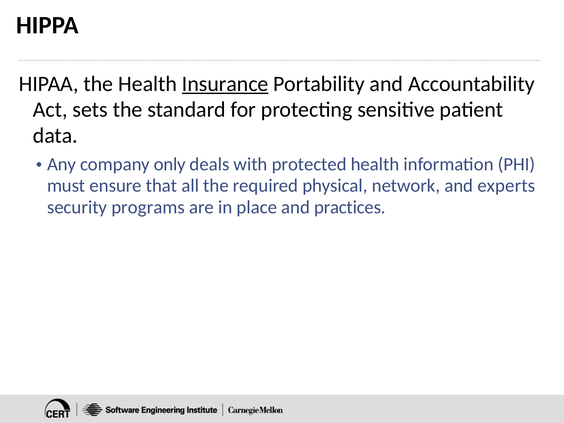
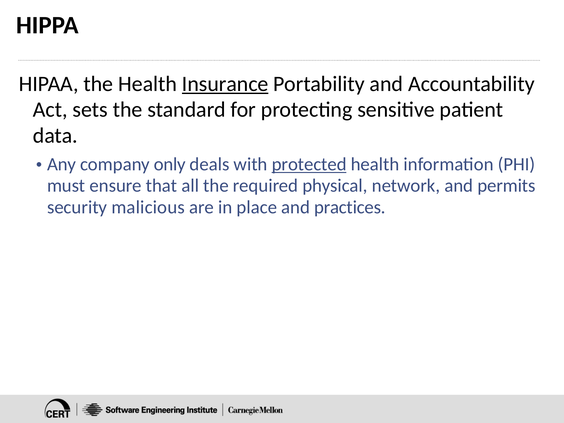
protected underline: none -> present
experts: experts -> permits
programs: programs -> malicious
